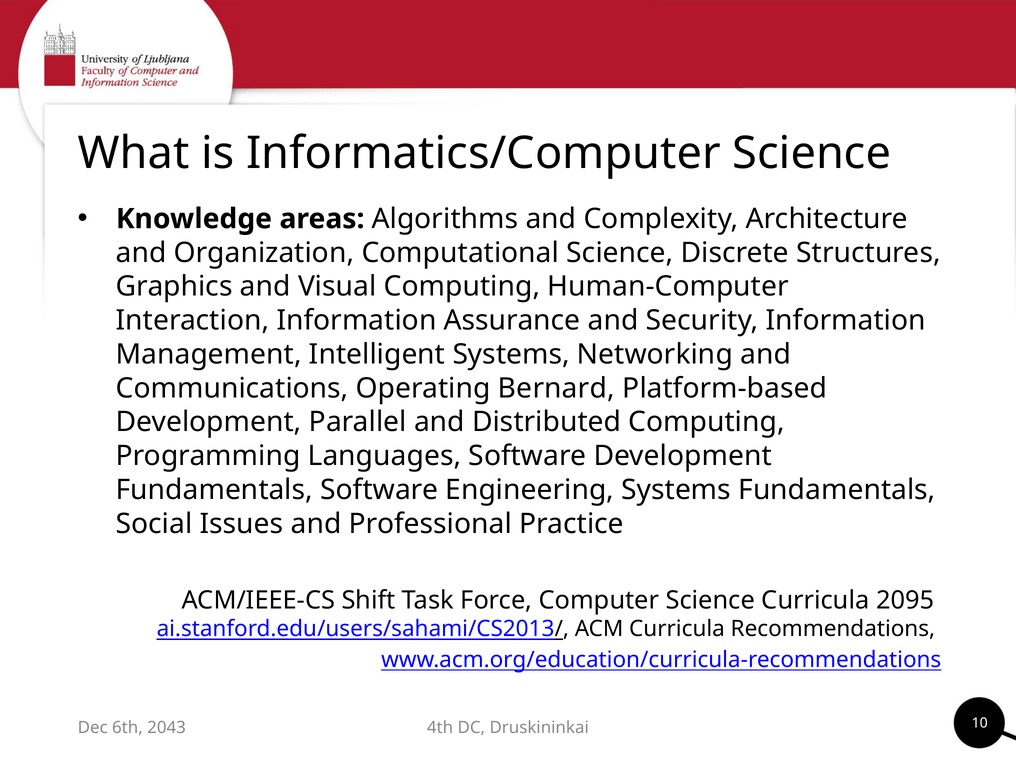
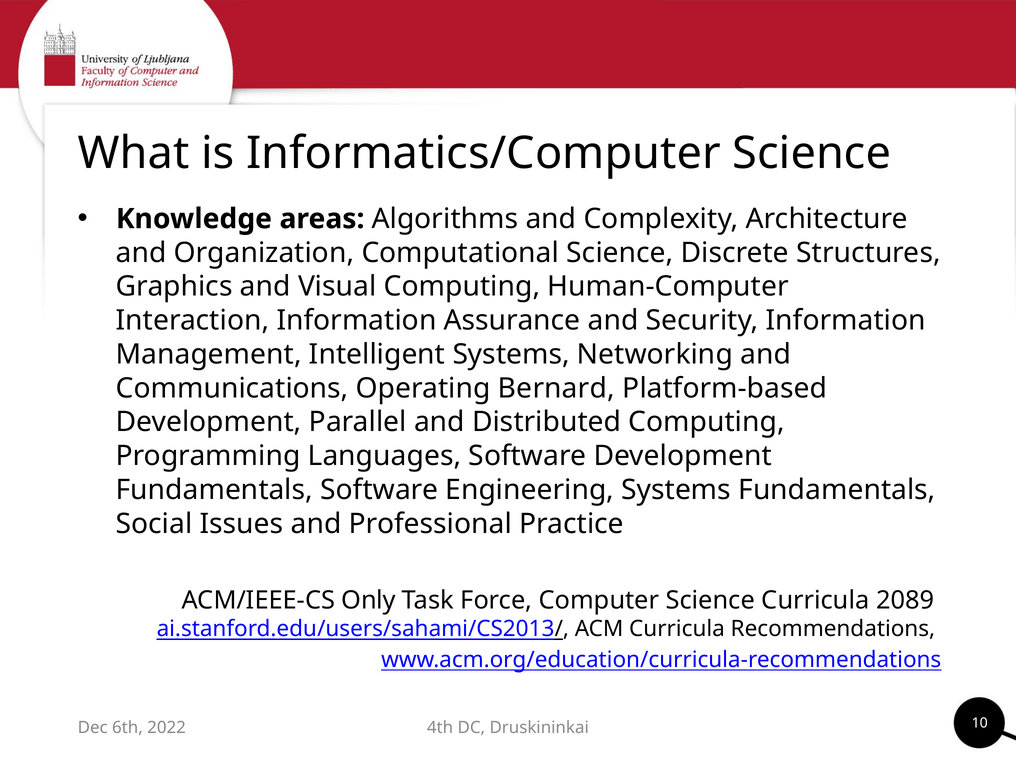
Shift: Shift -> Only
2095: 2095 -> 2089
2043: 2043 -> 2022
